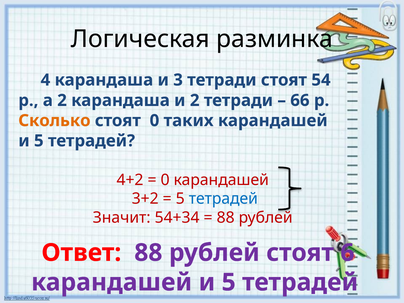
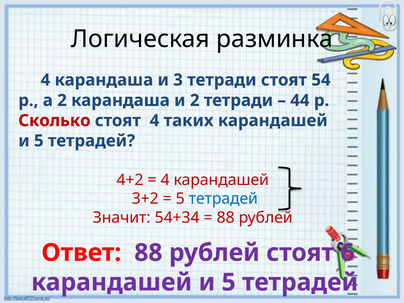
66: 66 -> 44
Сколько colour: orange -> red
стоят 0: 0 -> 4
0 at (165, 180): 0 -> 4
